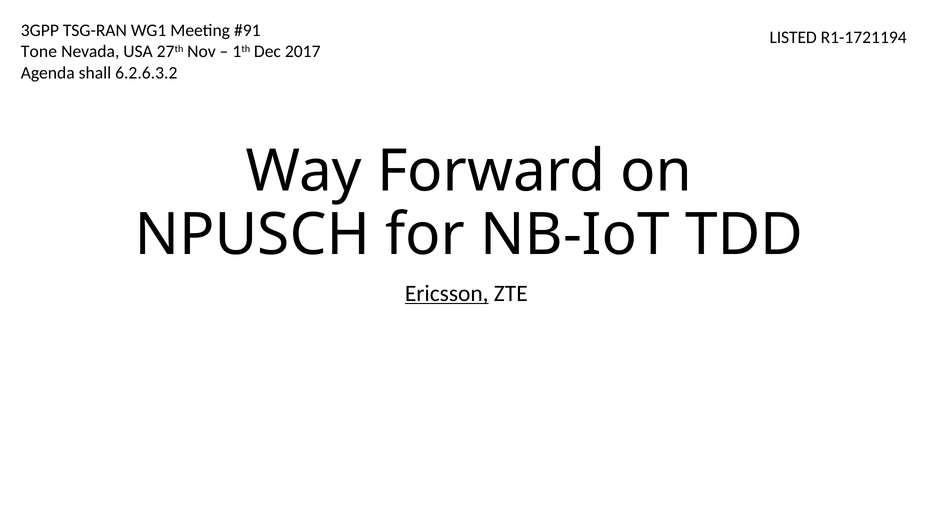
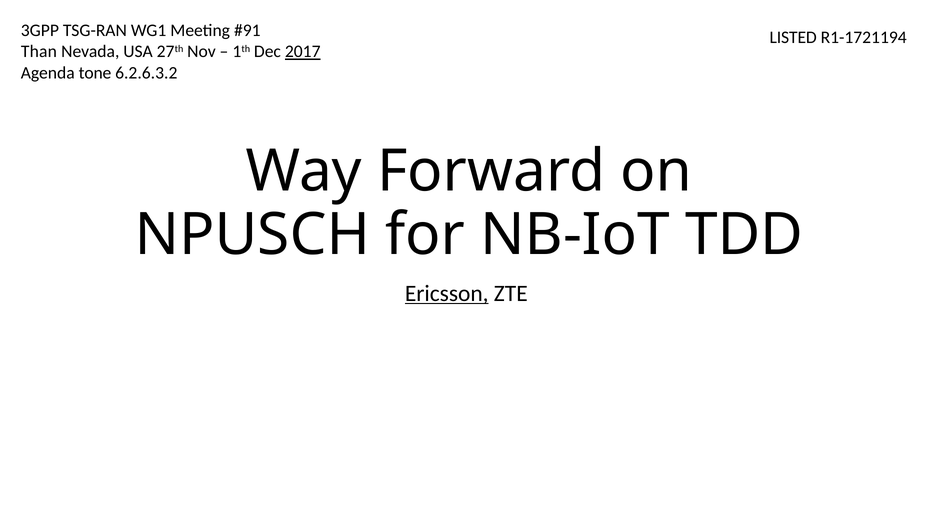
Tone: Tone -> Than
2017 underline: none -> present
shall: shall -> tone
